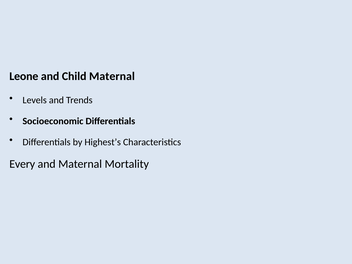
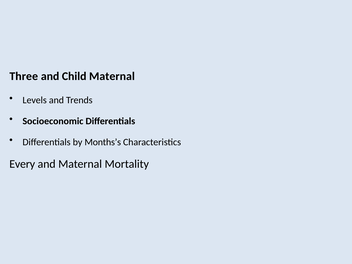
Leone: Leone -> Three
Highest’s: Highest’s -> Months’s
